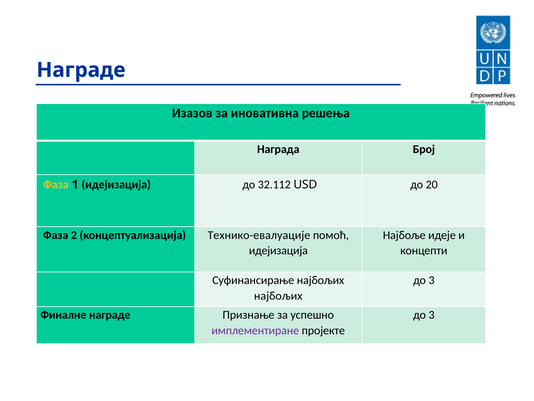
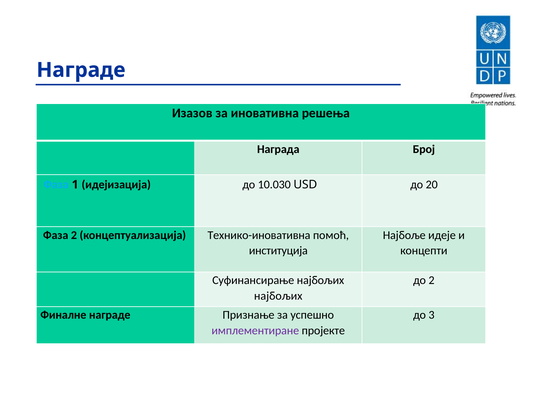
Фаза at (56, 184) colour: yellow -> light blue
32.112: 32.112 -> 10.030
Технико-евалуације: Технико-евалуације -> Технико-иновативна
идејизација at (278, 250): идејизација -> институција
3 at (432, 280): 3 -> 2
